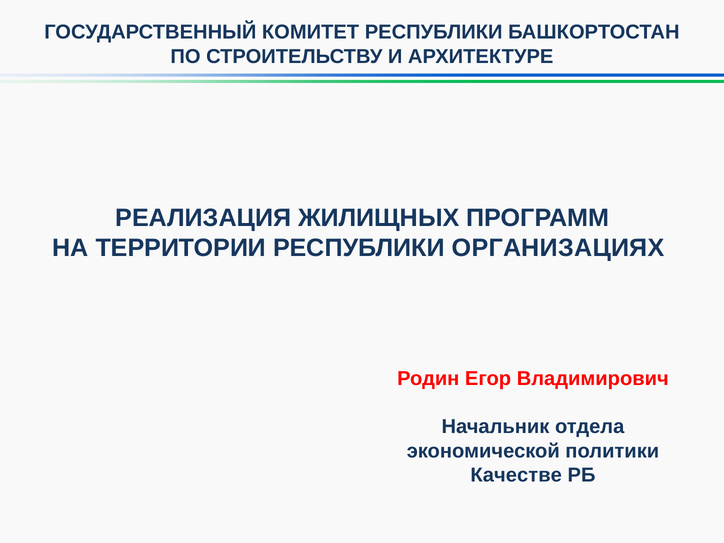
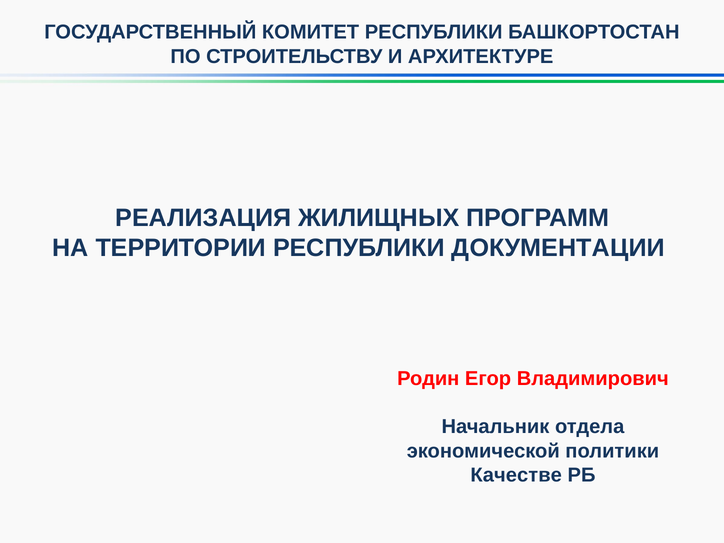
ОРГАНИЗАЦИЯХ: ОРГАНИЗАЦИЯХ -> ДОКУМЕНТАЦИИ
